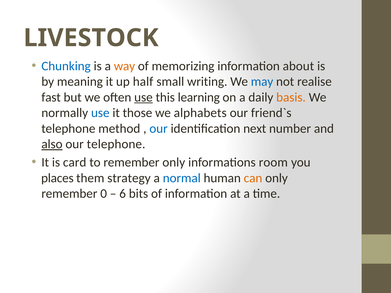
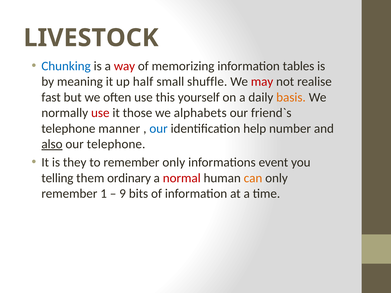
way colour: orange -> red
about: about -> tables
writing: writing -> shuffle
may colour: blue -> red
use at (143, 97) underline: present -> none
learning: learning -> yourself
use at (100, 113) colour: blue -> red
method: method -> manner
next: next -> help
card: card -> they
room: room -> event
places: places -> telling
strategy: strategy -> ordinary
normal colour: blue -> red
0: 0 -> 1
6: 6 -> 9
